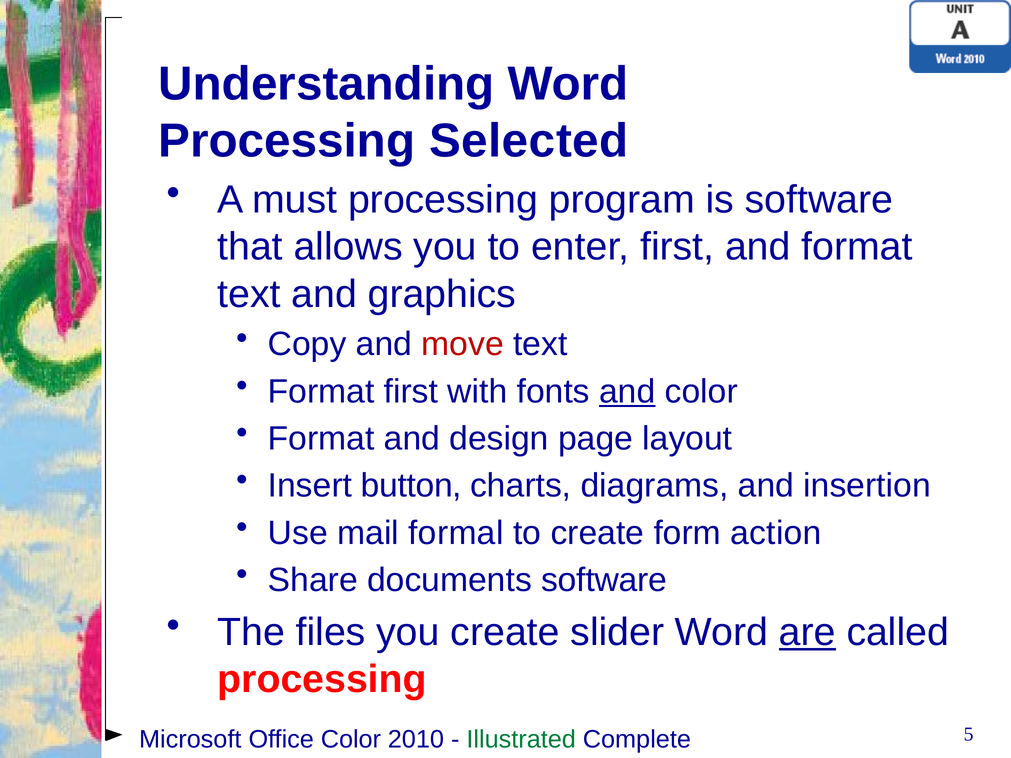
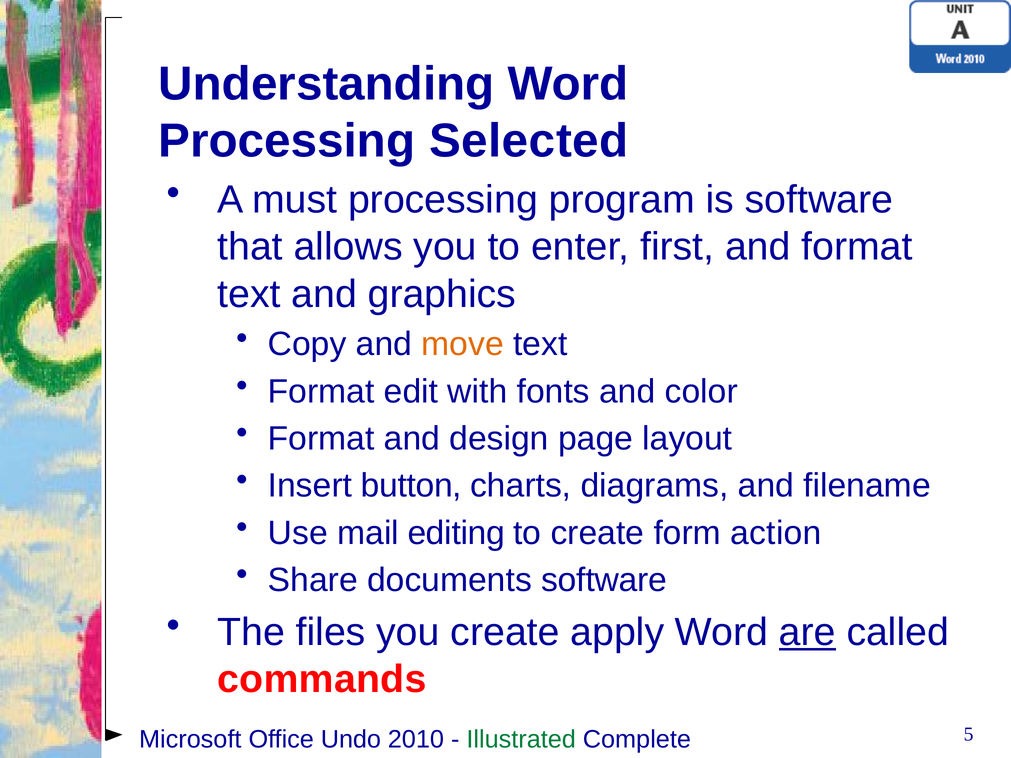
move colour: red -> orange
Format first: first -> edit
and at (627, 392) underline: present -> none
insertion: insertion -> filename
formal: formal -> editing
slider: slider -> apply
processing at (322, 680): processing -> commands
Office Color: Color -> Undo
